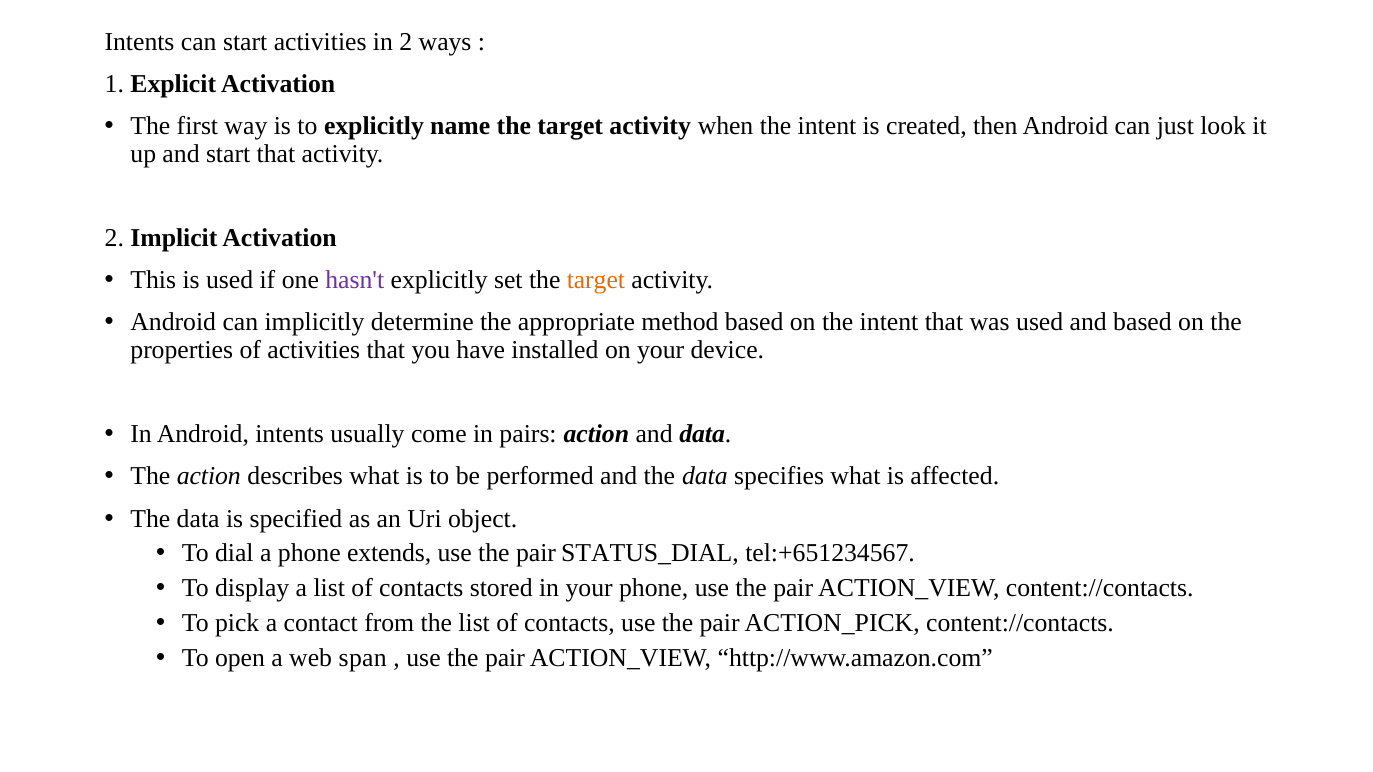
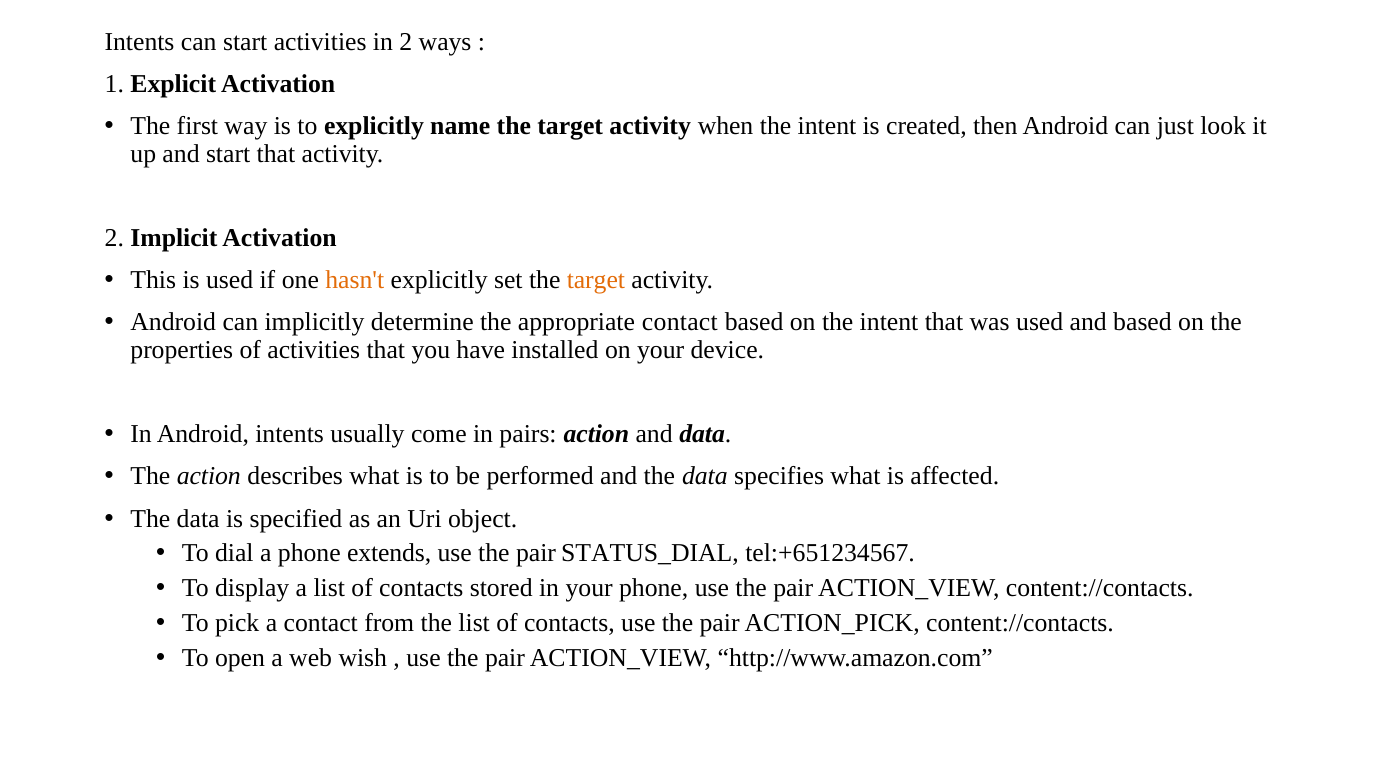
hasn't colour: purple -> orange
appropriate method: method -> contact
span: span -> wish
